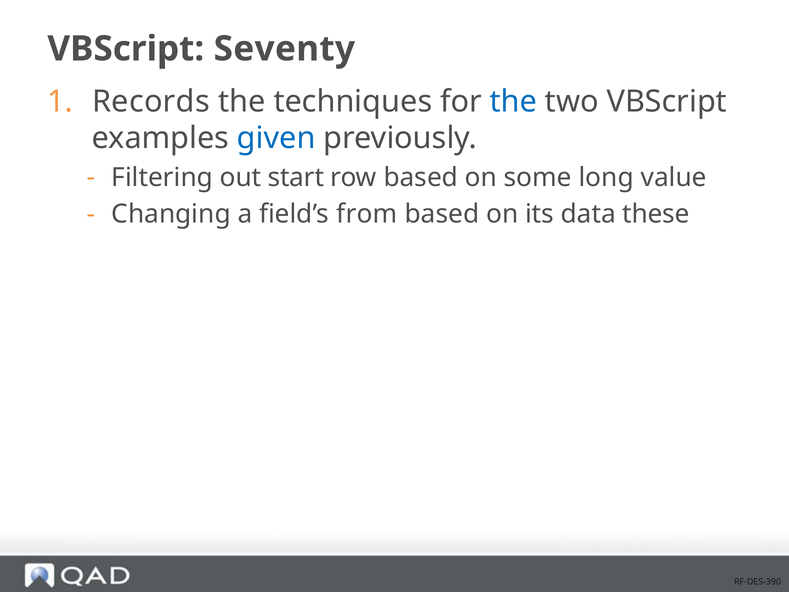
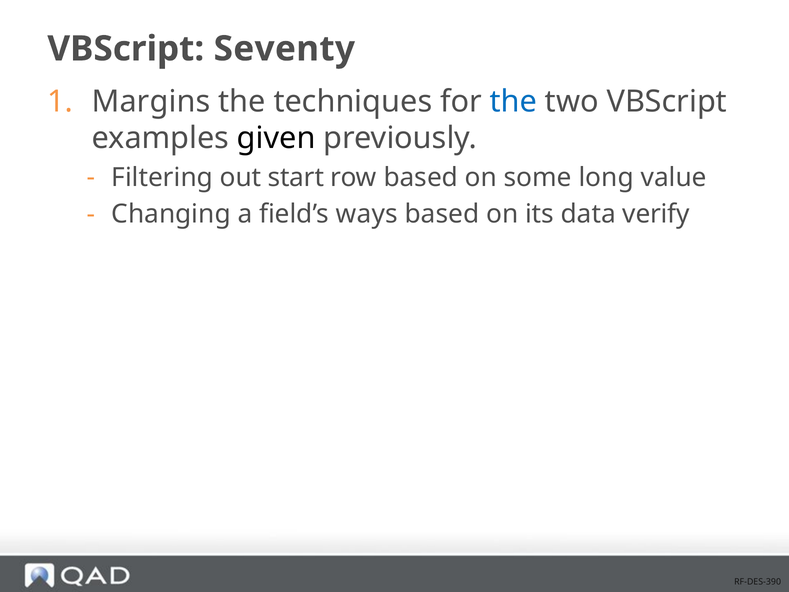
Records: Records -> Margins
given colour: blue -> black
from: from -> ways
these: these -> verify
